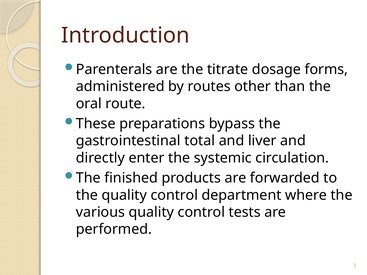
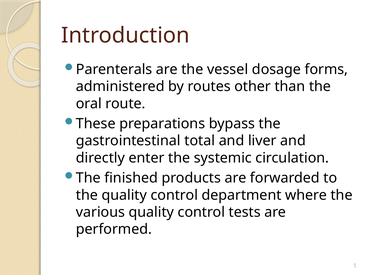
titrate: titrate -> vessel
